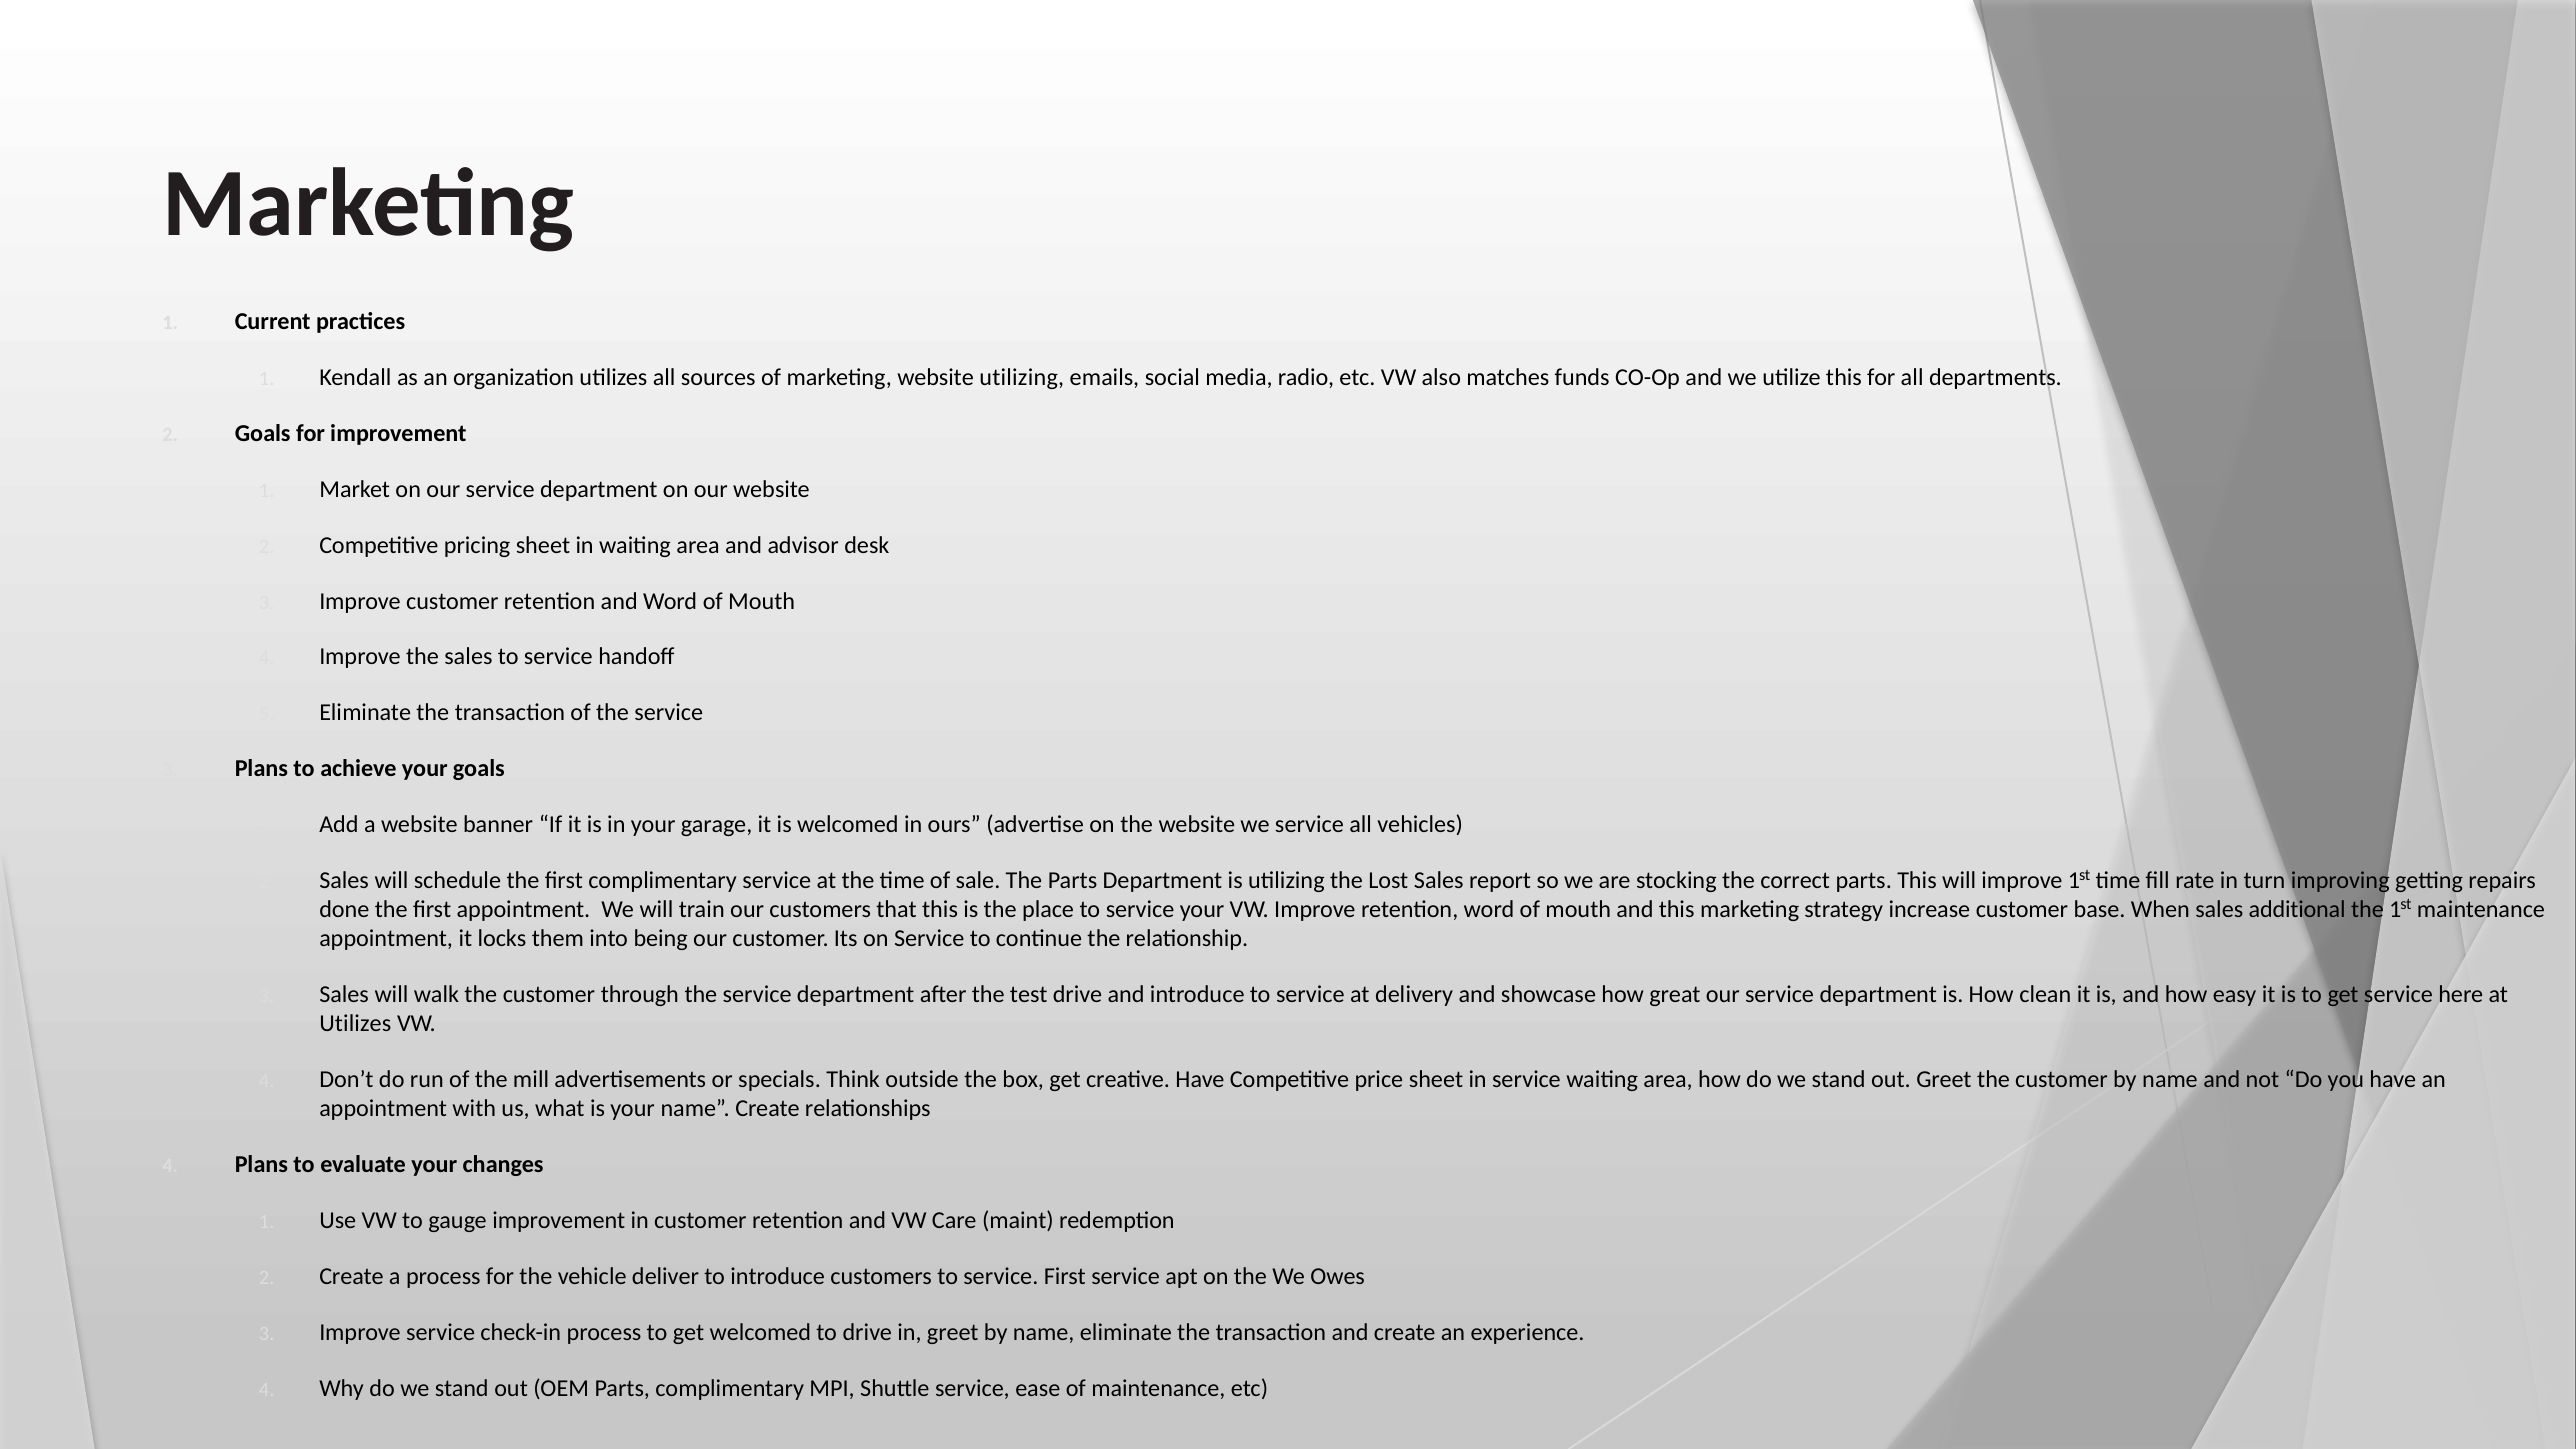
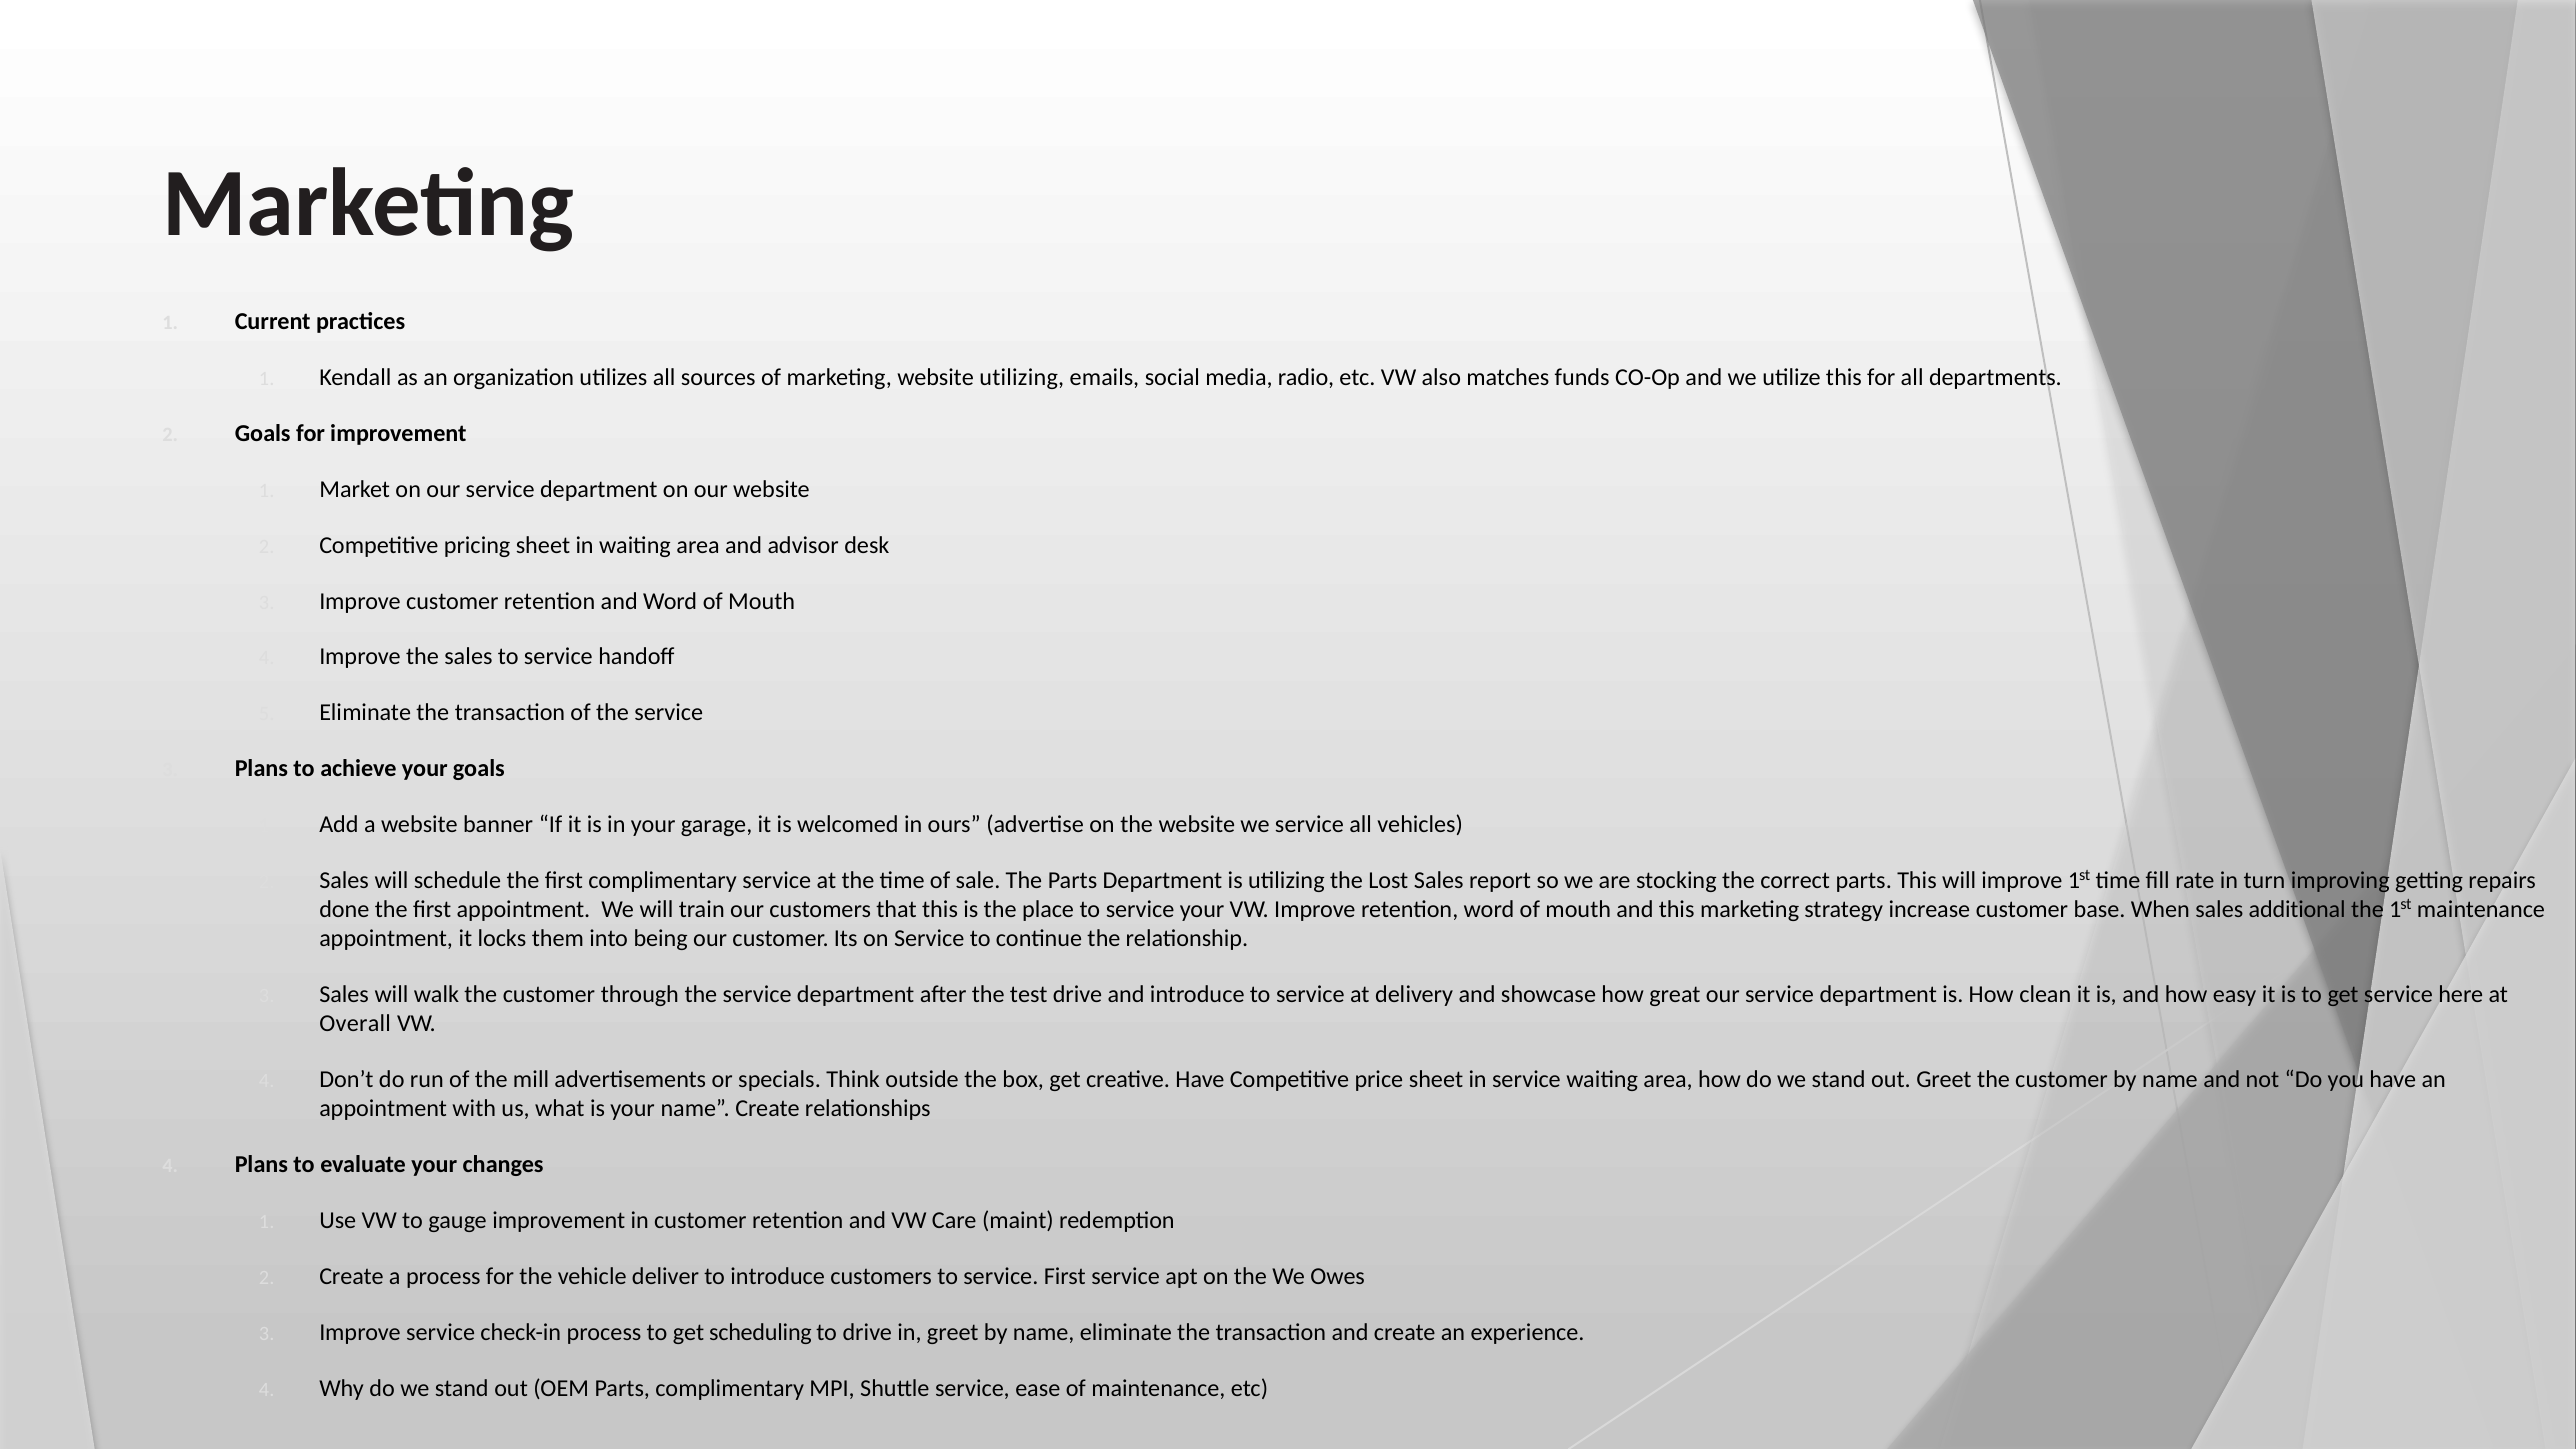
Utilizes at (355, 1024): Utilizes -> Overall
get welcomed: welcomed -> scheduling
